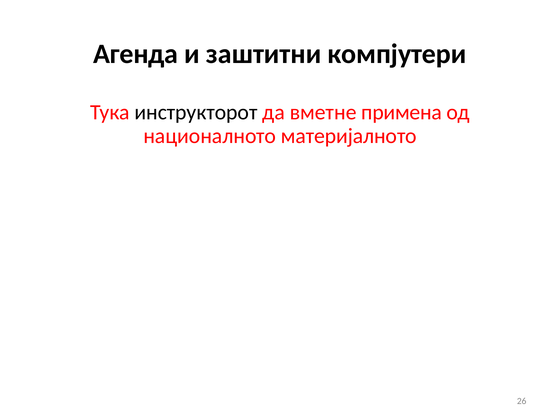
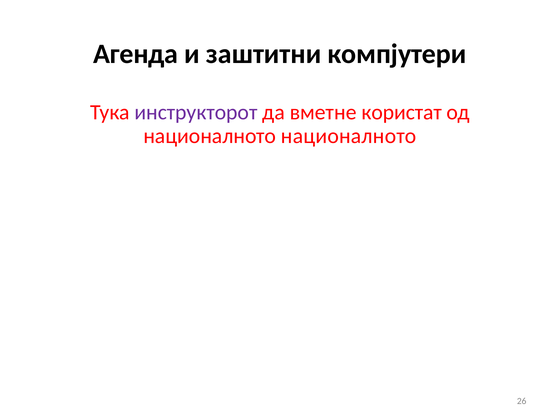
инструкторот colour: black -> purple
примена: примена -> користат
националното материјалното: материјалното -> националното
